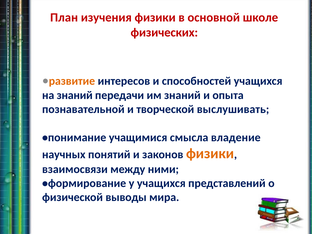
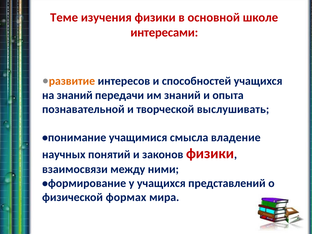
План: План -> Теме
физических: физических -> интересами
физики at (210, 154) colour: orange -> red
выводы: выводы -> формах
